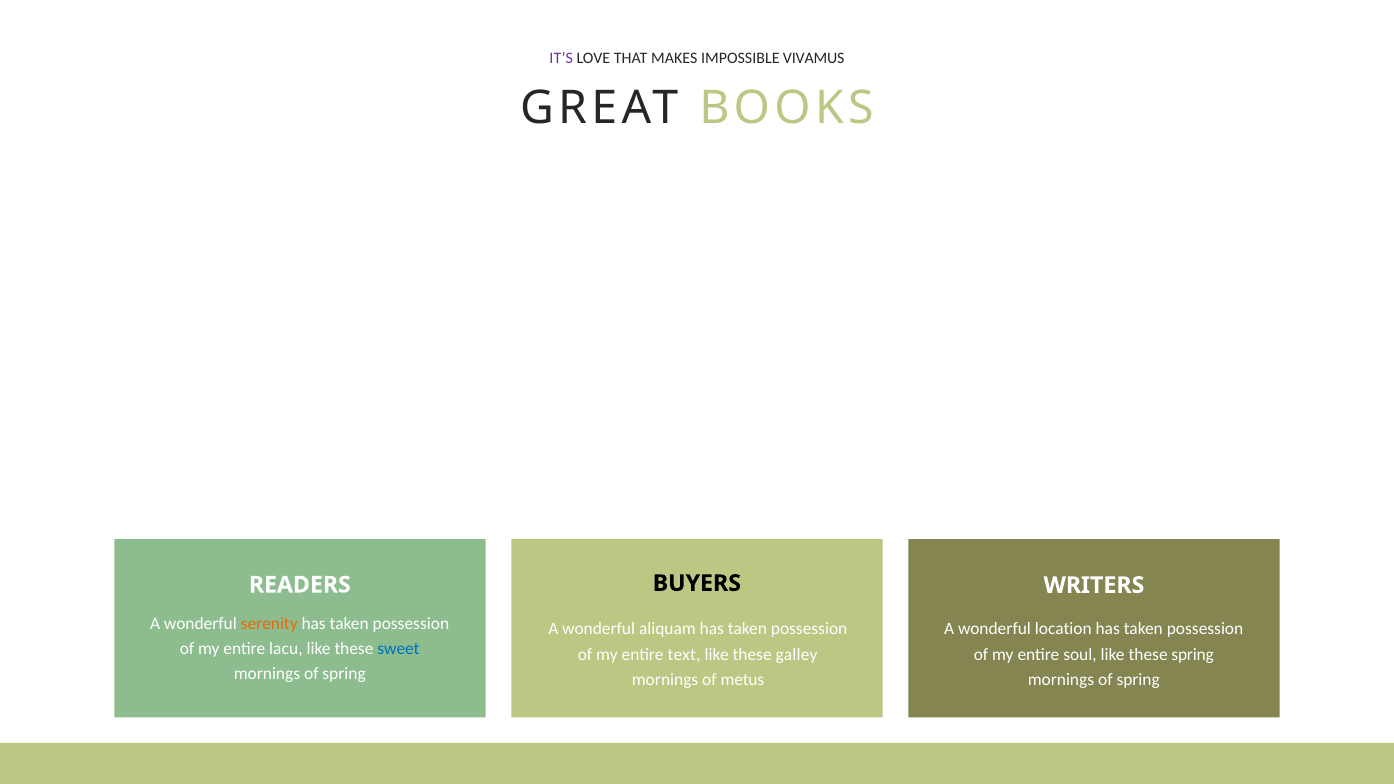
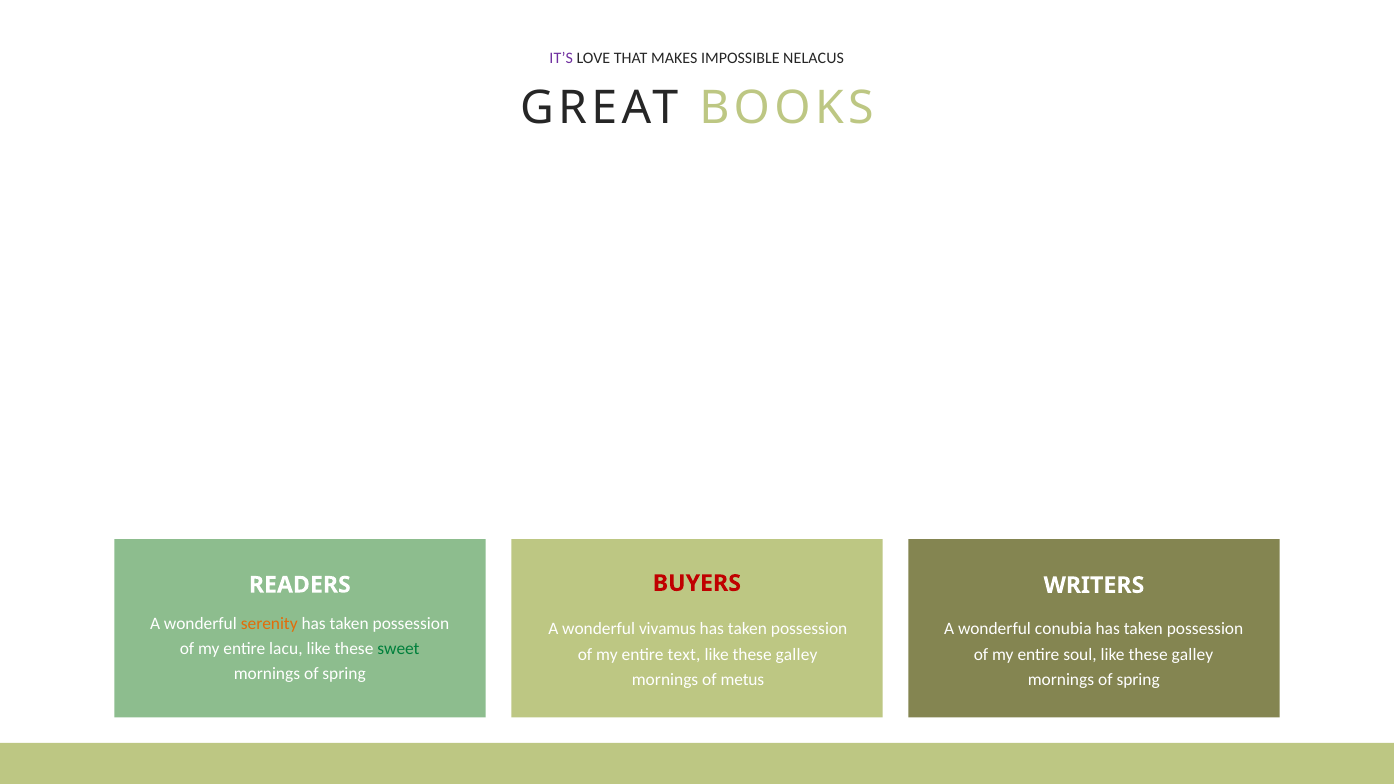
VIVAMUS: VIVAMUS -> NELACUS
BUYERS colour: black -> red
aliquam: aliquam -> vivamus
location: location -> conubia
sweet colour: blue -> green
soul like these spring: spring -> galley
